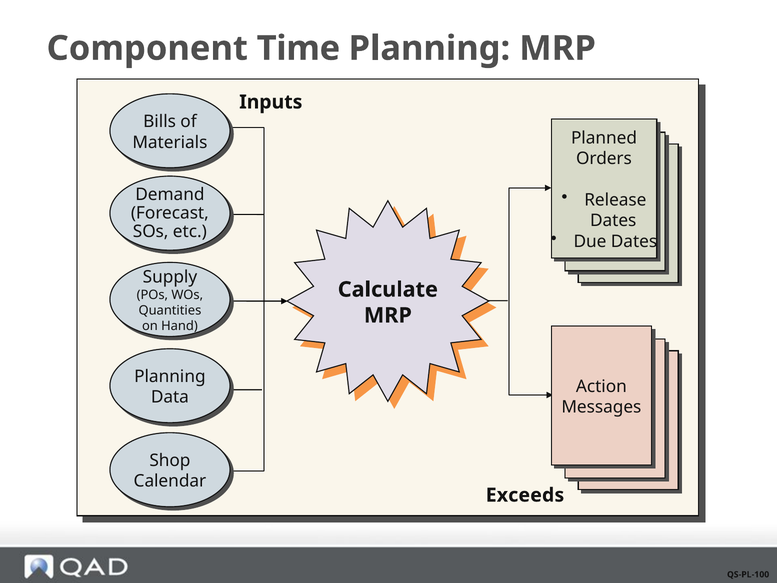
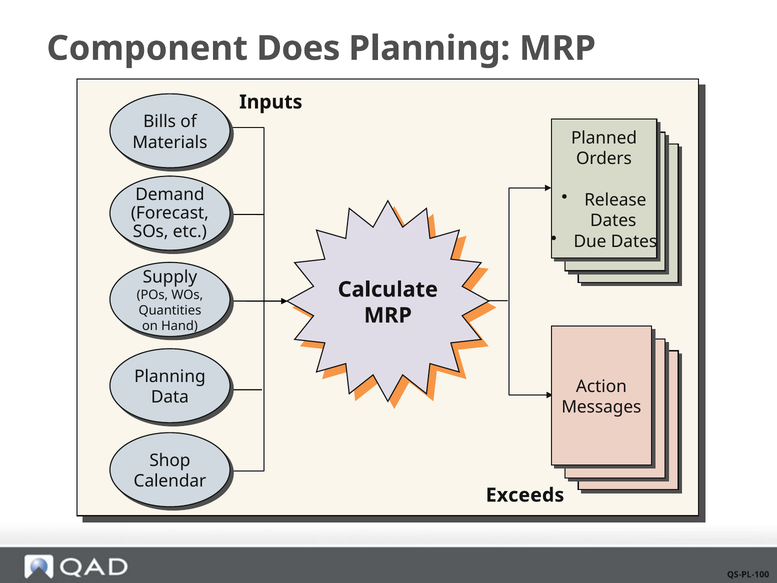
Time: Time -> Does
